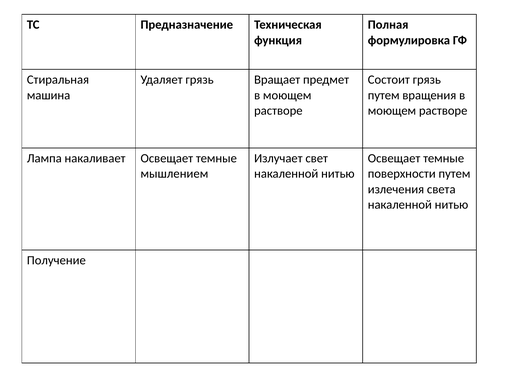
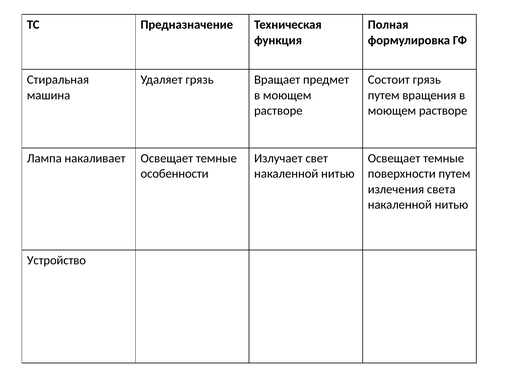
мышлением: мышлением -> особенности
Получение: Получение -> Устройство
